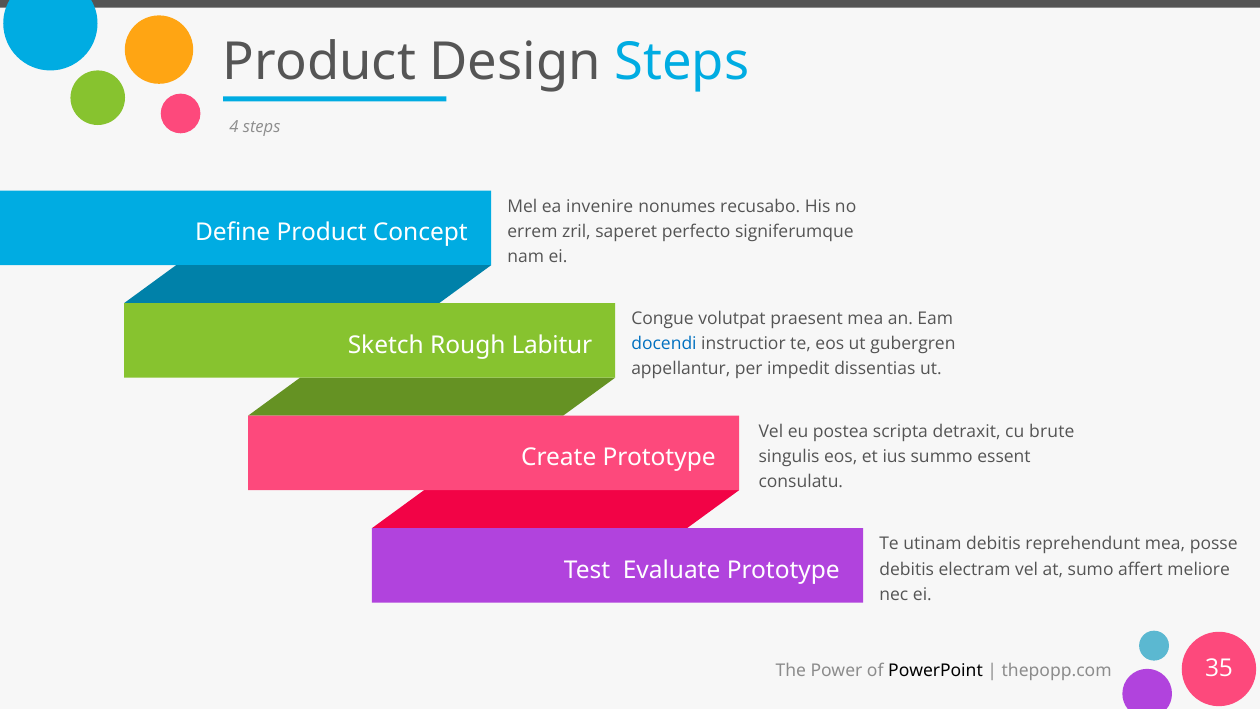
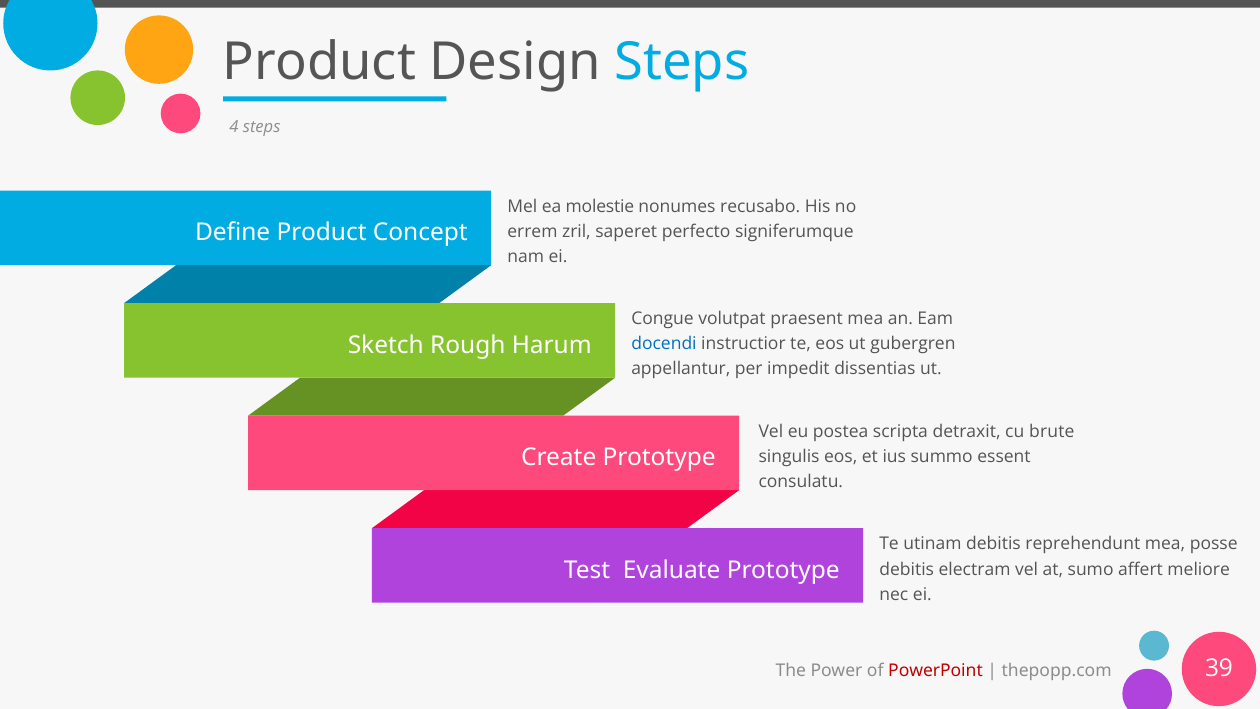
invenire: invenire -> molestie
Labitur: Labitur -> Harum
PowerPoint colour: black -> red
35: 35 -> 39
